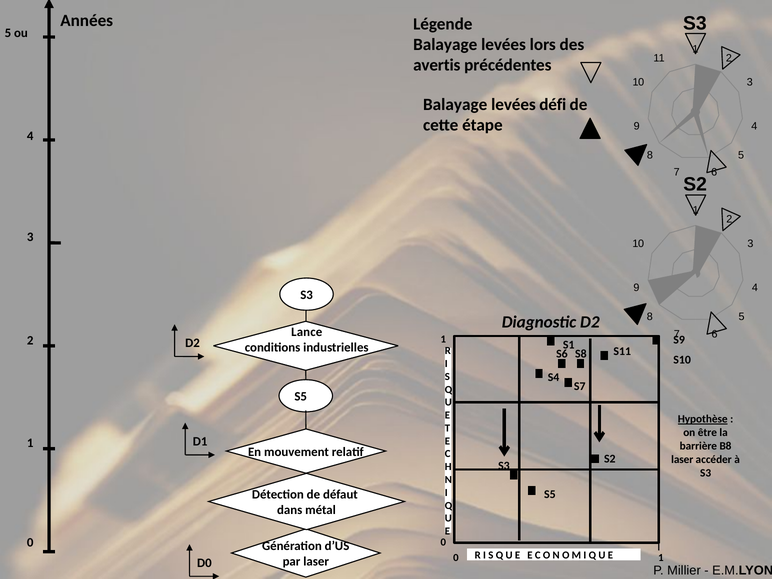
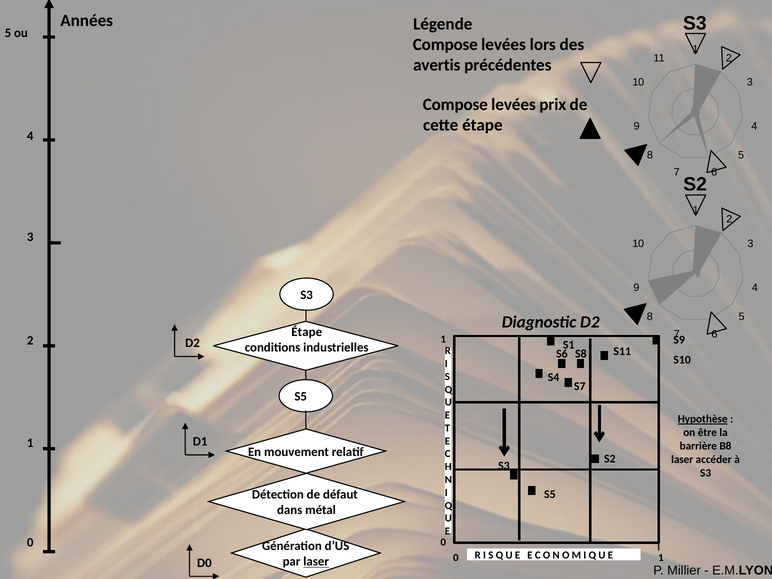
Balayage at (445, 45): Balayage -> Compose
Balayage at (455, 104): Balayage -> Compose
défi: défi -> prix
Lance at (307, 332): Lance -> Étape
laser at (316, 562) underline: none -> present
